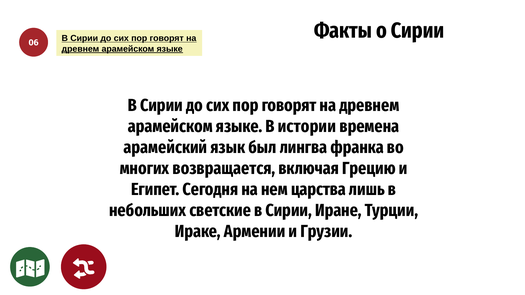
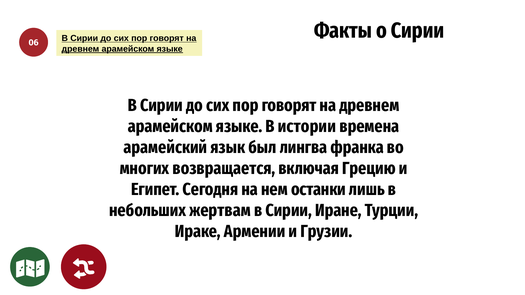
царства: царства -> останки
светские: светские -> жертвам
